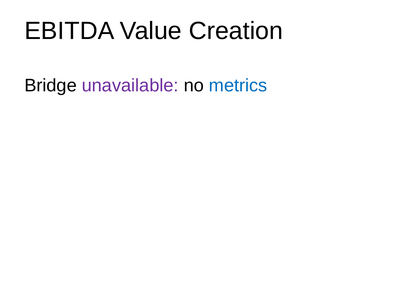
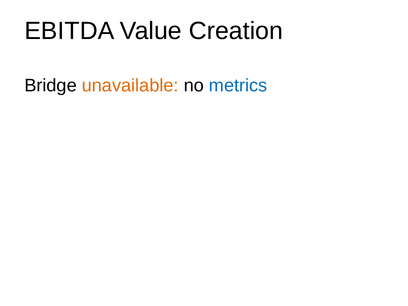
unavailable colour: purple -> orange
